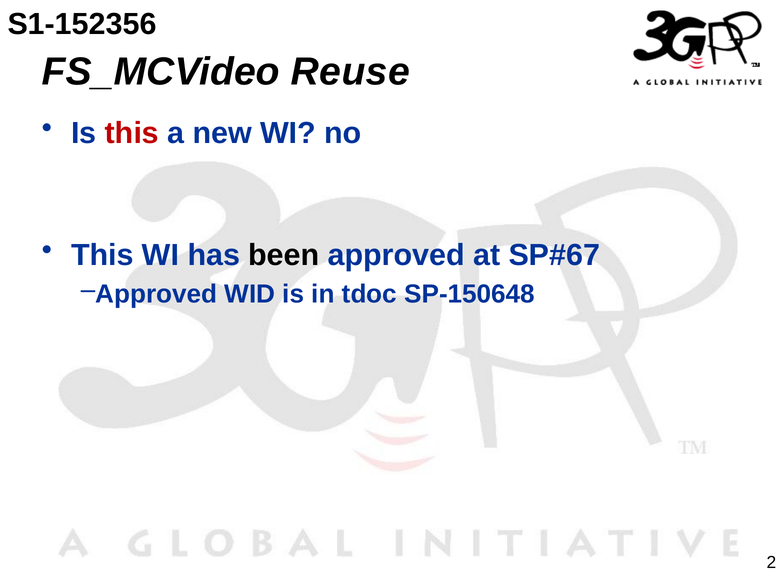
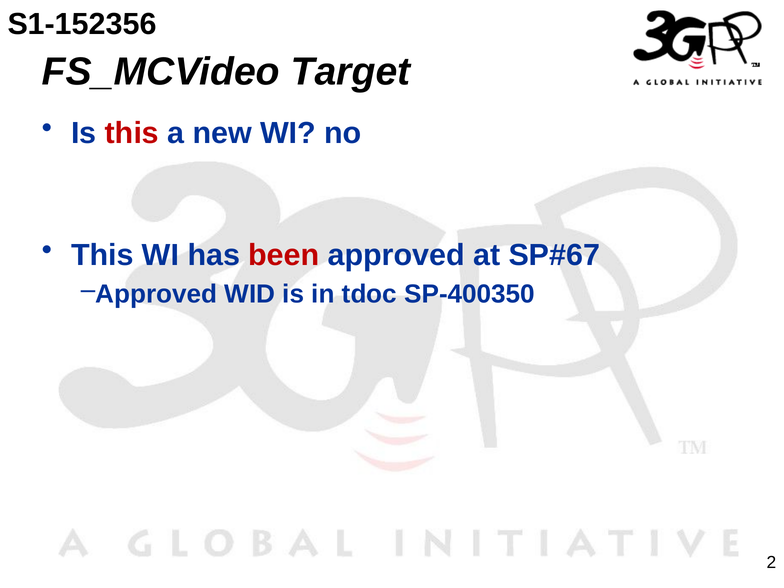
Reuse: Reuse -> Target
been colour: black -> red
SP-150648: SP-150648 -> SP-400350
